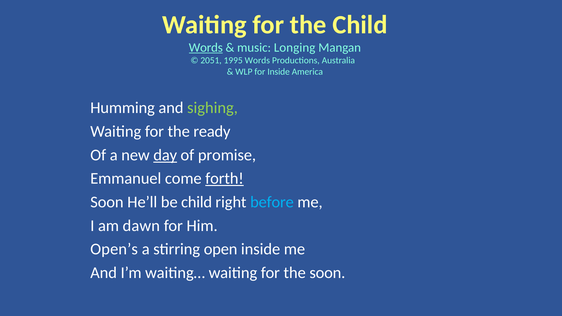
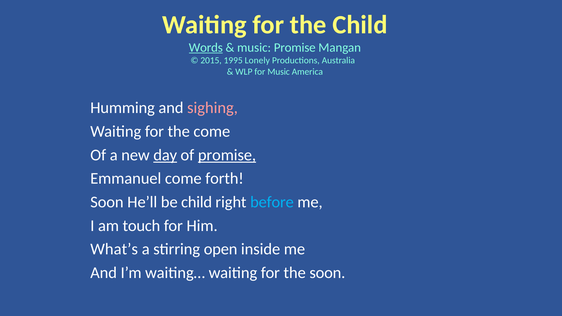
music Longing: Longing -> Promise
2051: 2051 -> 2015
1995 Words: Words -> Lonely
for Inside: Inside -> Music
sighing colour: light green -> pink
the ready: ready -> come
promise at (227, 155) underline: none -> present
forth underline: present -> none
dawn: dawn -> touch
Open’s: Open’s -> What’s
